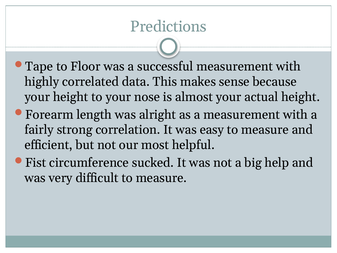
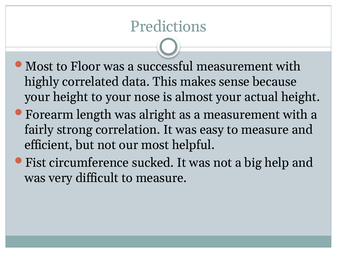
Tape at (39, 66): Tape -> Most
